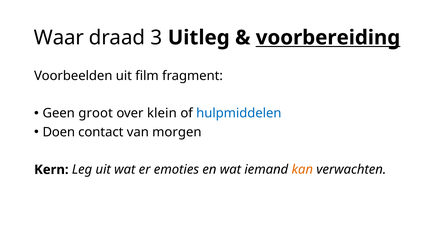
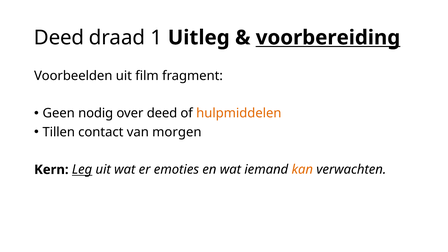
Waar at (59, 38): Waar -> Deed
3: 3 -> 1
groot: groot -> nodig
over klein: klein -> deed
hulpmiddelen colour: blue -> orange
Doen: Doen -> Tillen
Leg underline: none -> present
